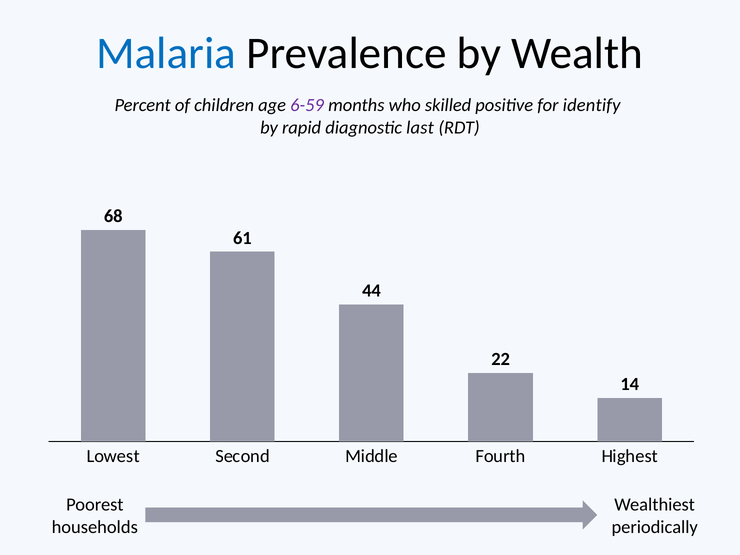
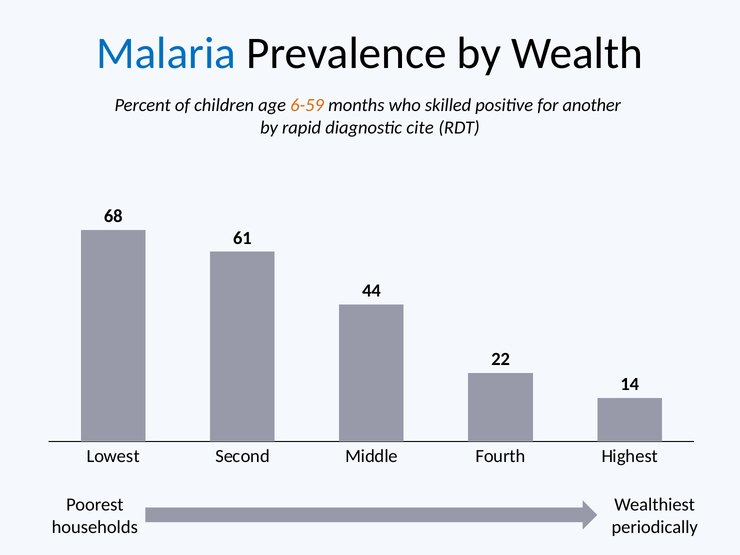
6-59 colour: purple -> orange
identify: identify -> another
last: last -> cite
